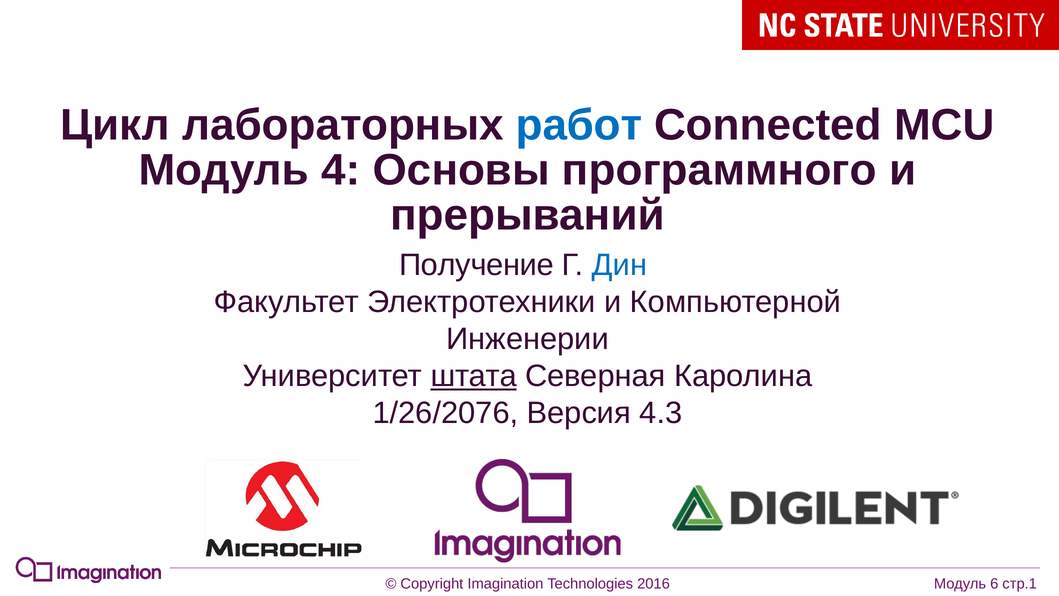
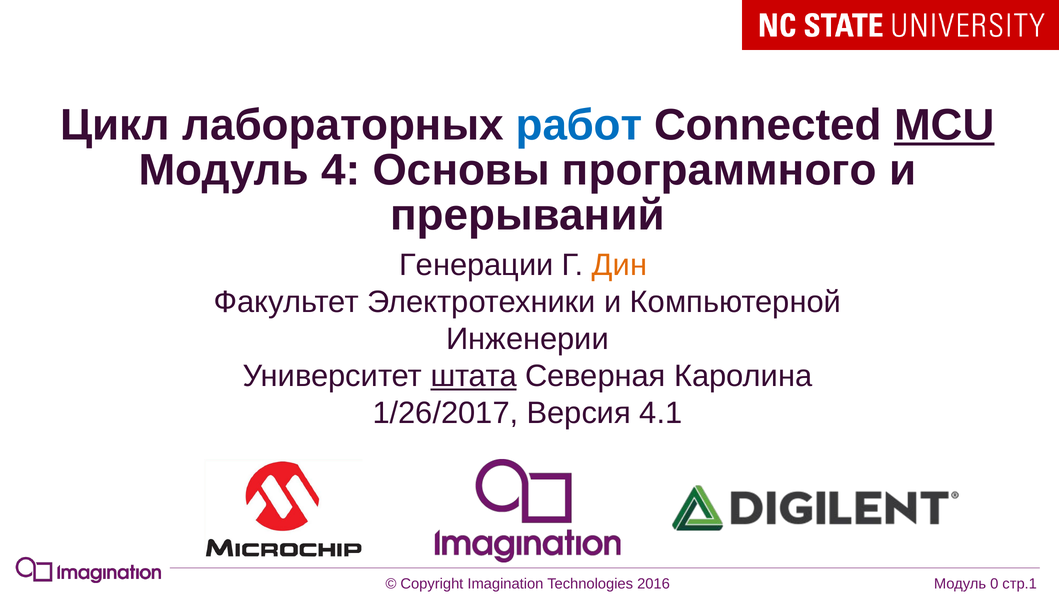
MCU underline: none -> present
Получение: Получение -> Генерации
Дин colour: blue -> orange
1/26/2076: 1/26/2076 -> 1/26/2017
4.3: 4.3 -> 4.1
6: 6 -> 0
